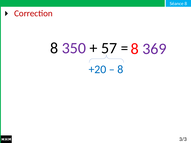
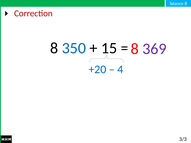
350 colour: purple -> blue
57: 57 -> 15
8 at (120, 69): 8 -> 4
